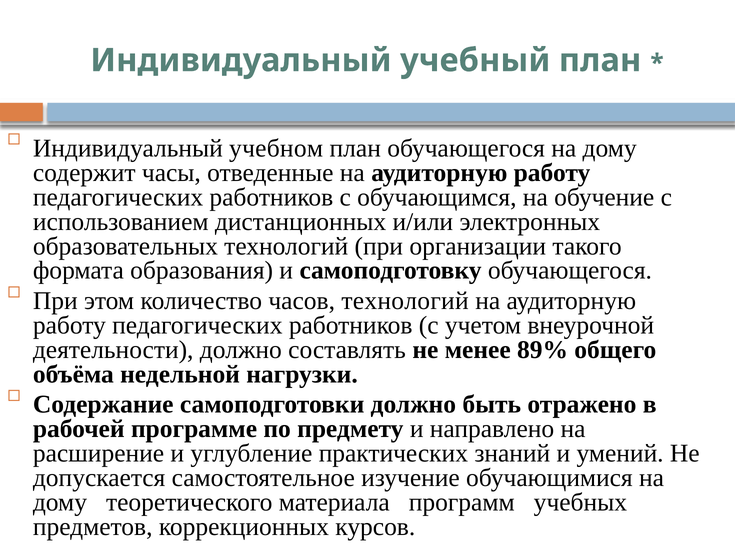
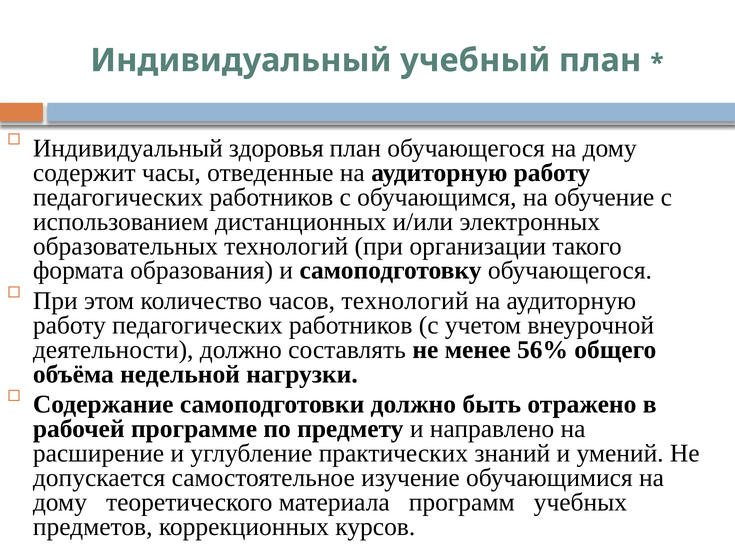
учебном: учебном -> здоровья
89%: 89% -> 56%
